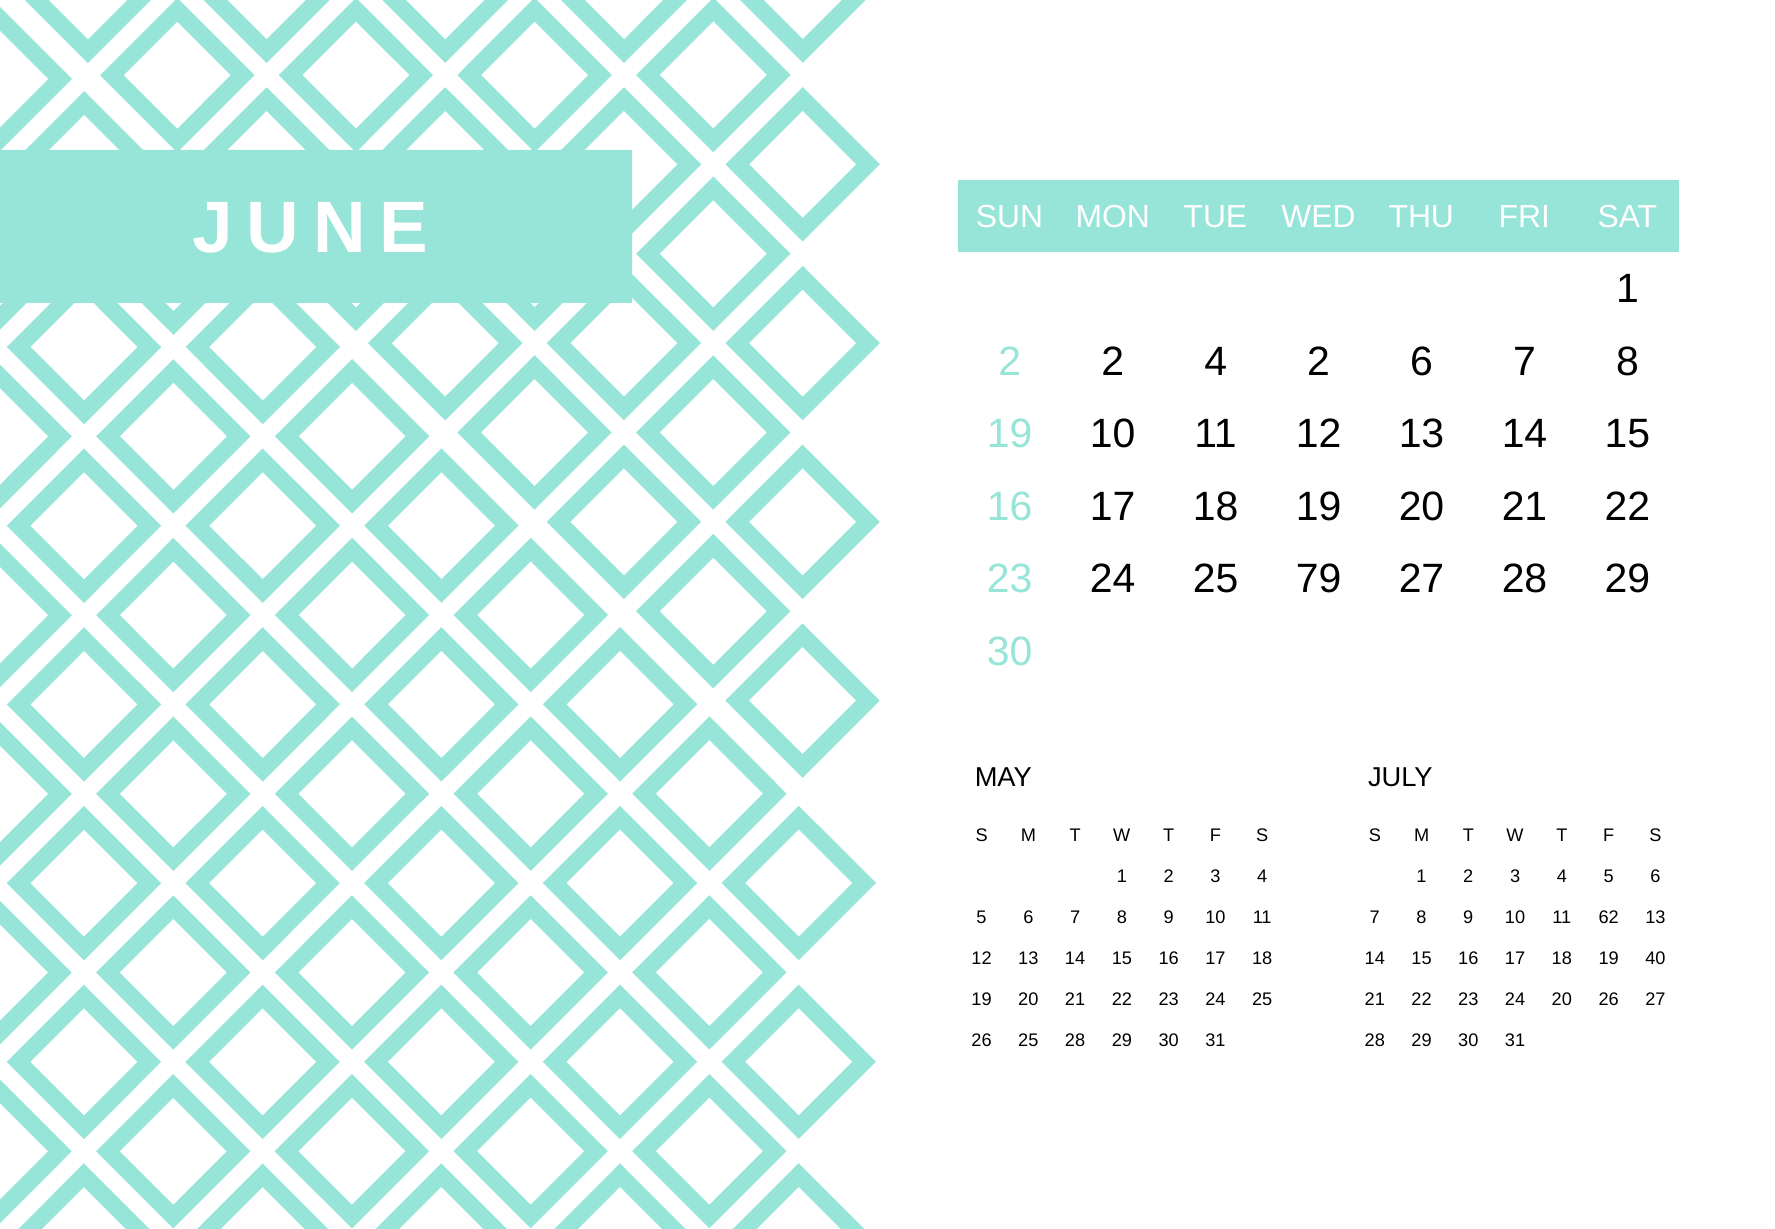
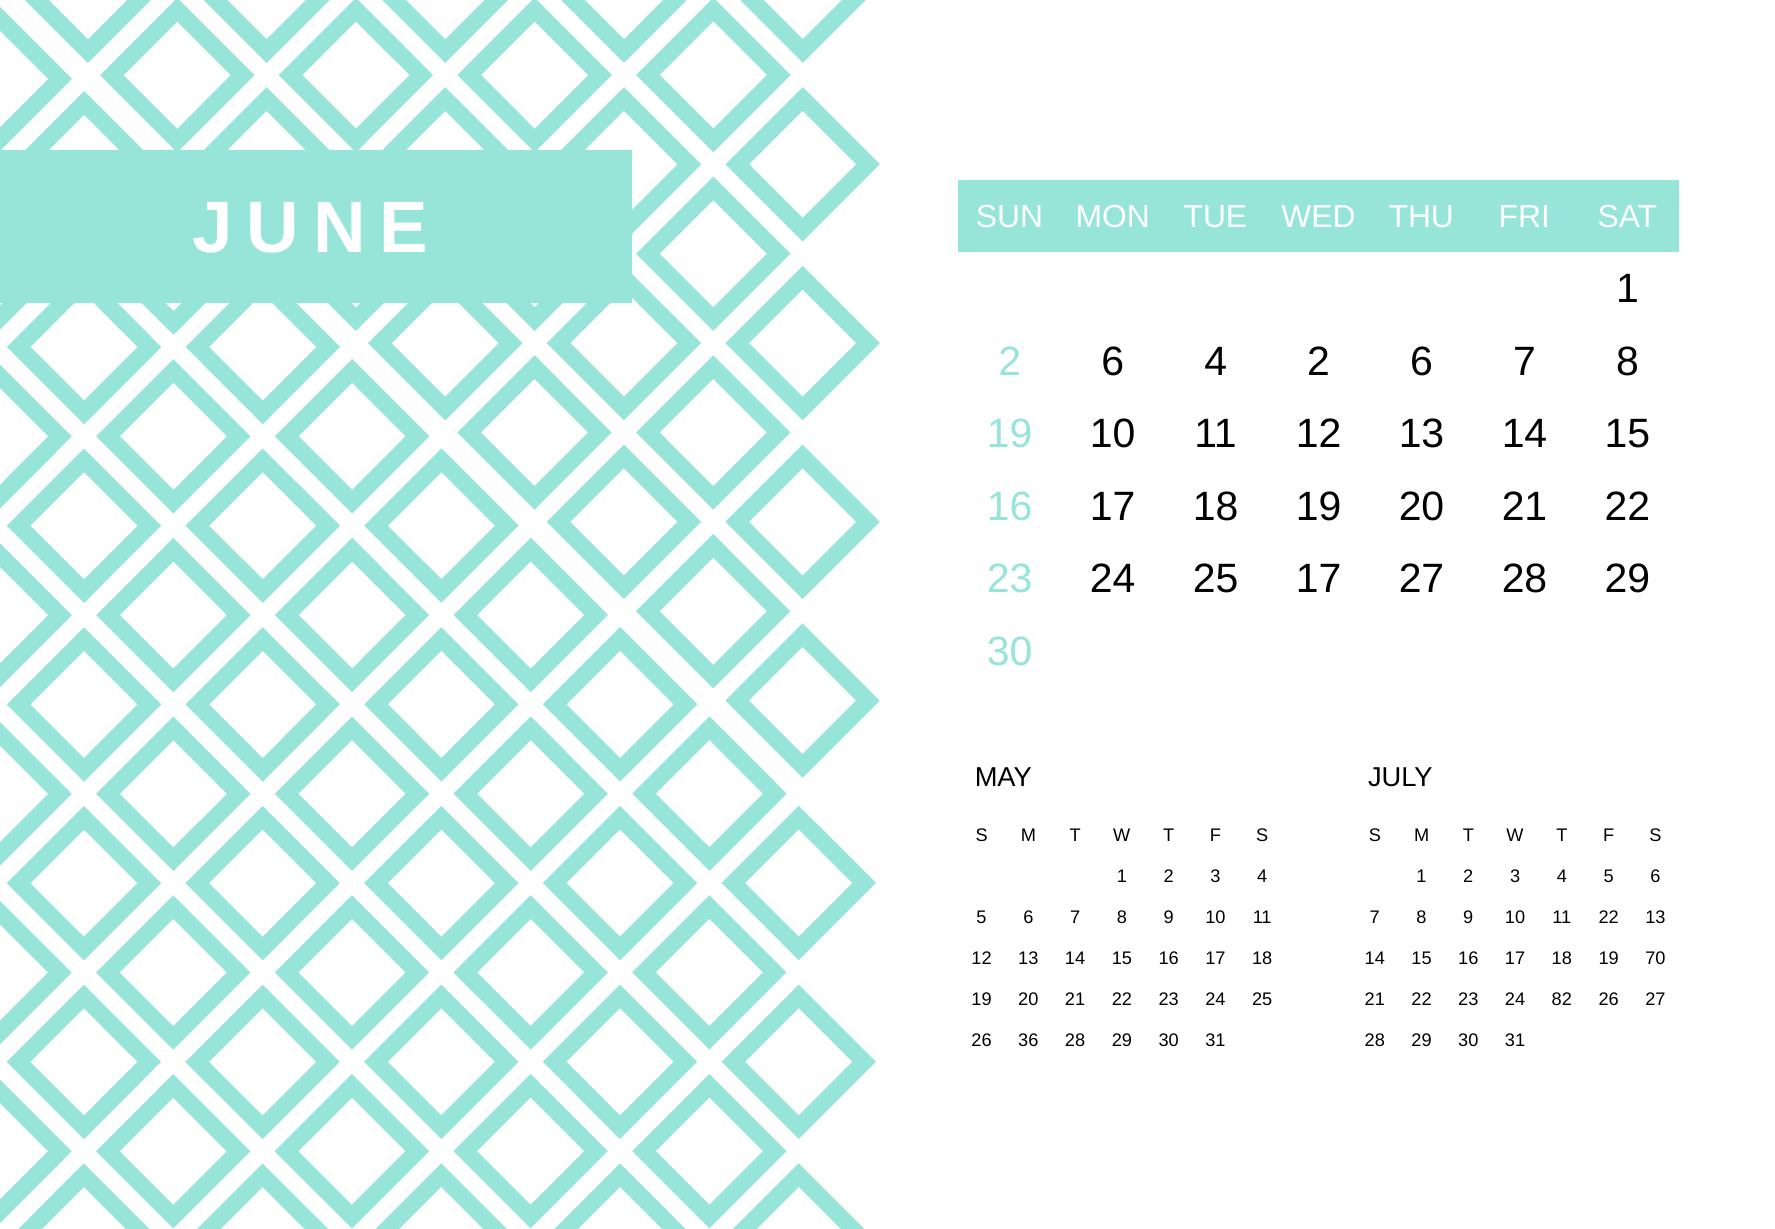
2 at (1113, 362): 2 -> 6
25 79: 79 -> 17
11 62: 62 -> 22
40: 40 -> 70
24 20: 20 -> 82
26 25: 25 -> 36
